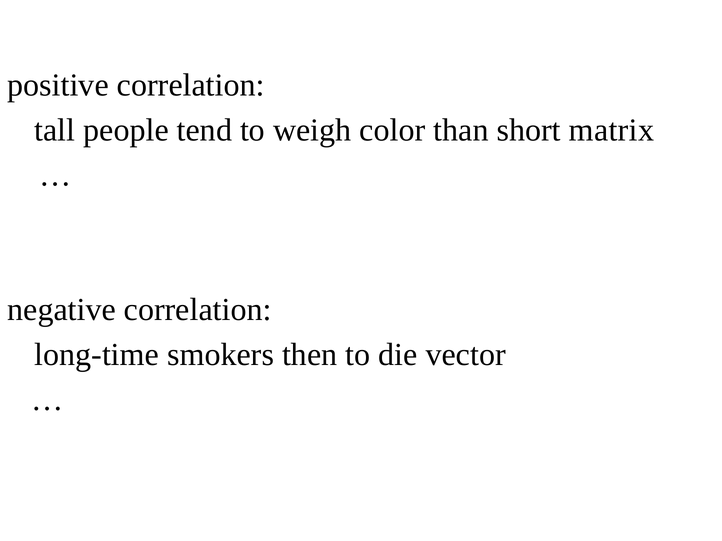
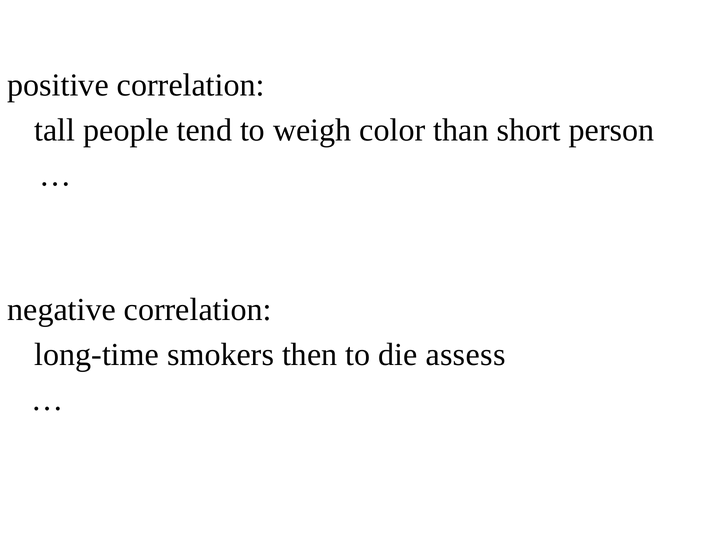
matrix: matrix -> person
vector: vector -> assess
